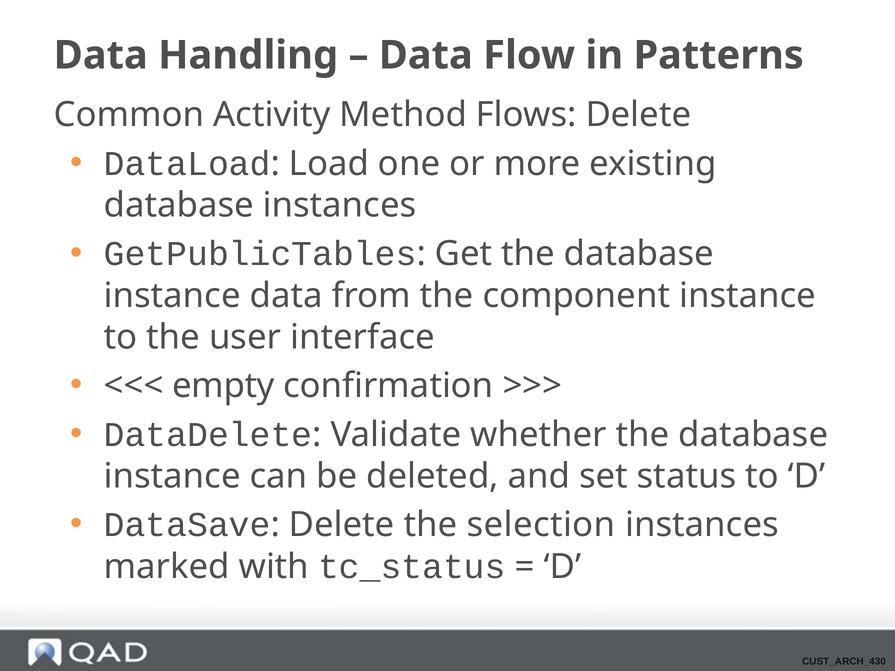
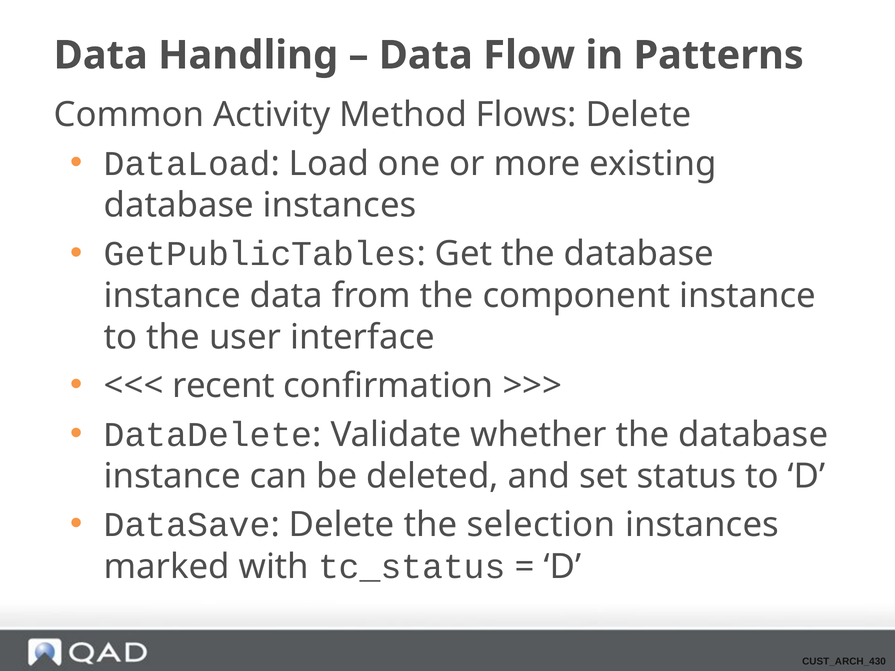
empty: empty -> recent
